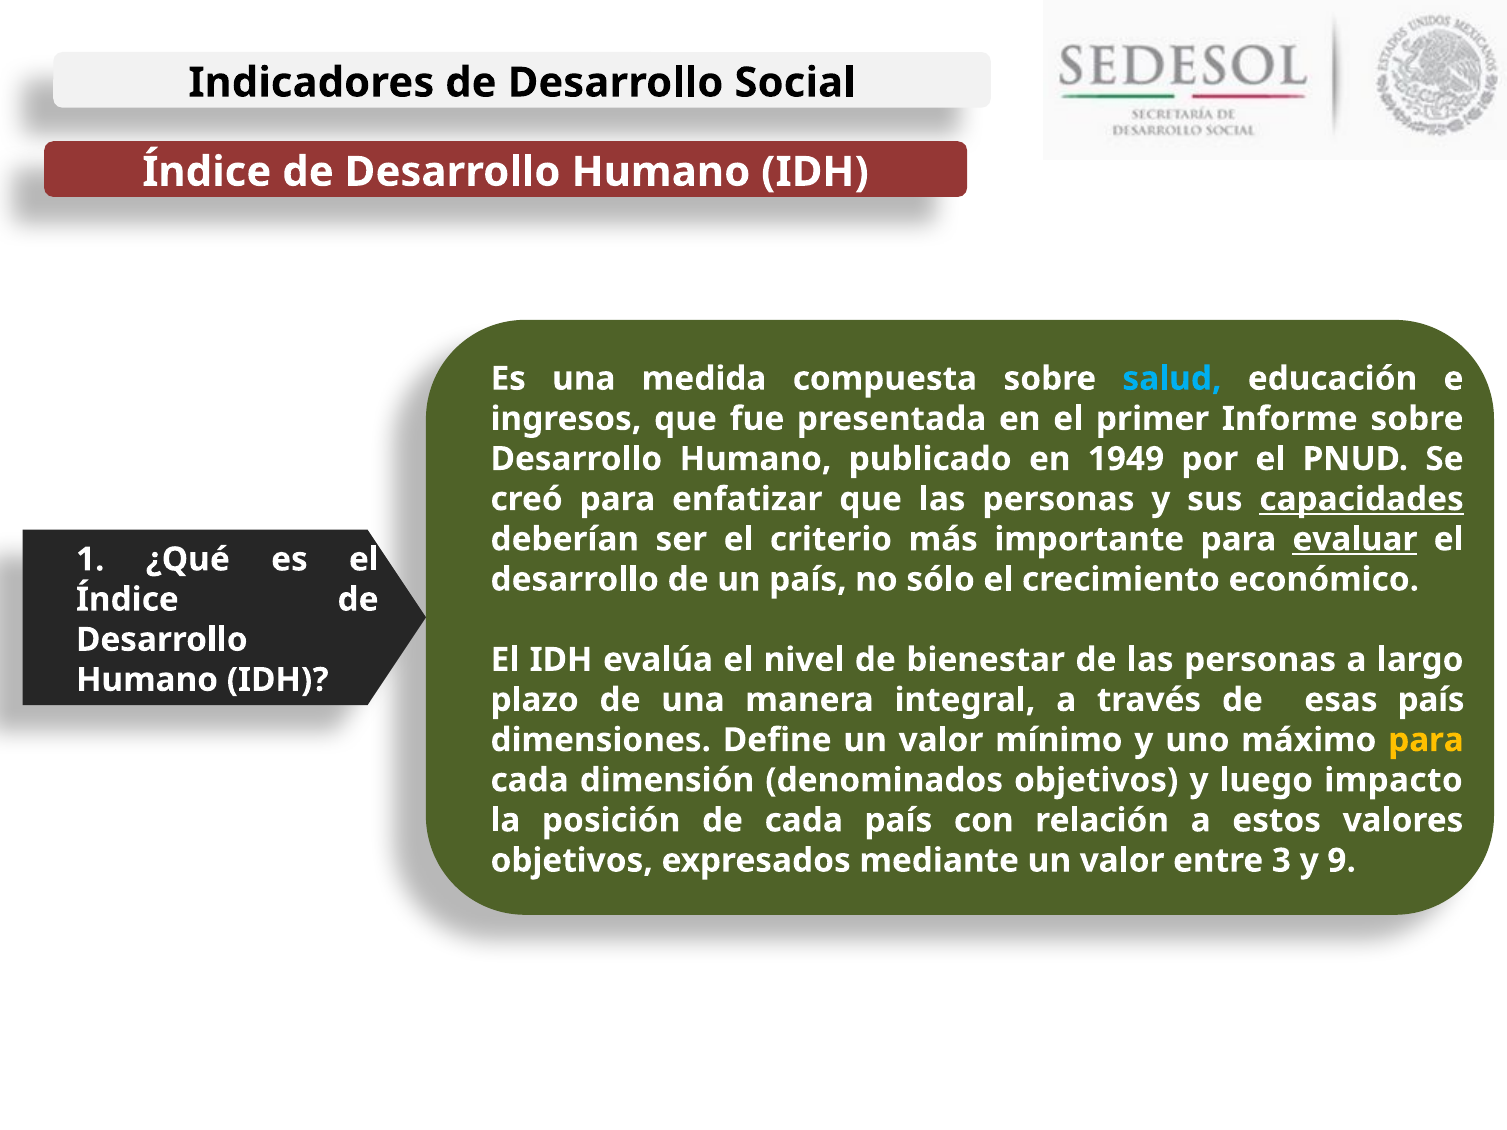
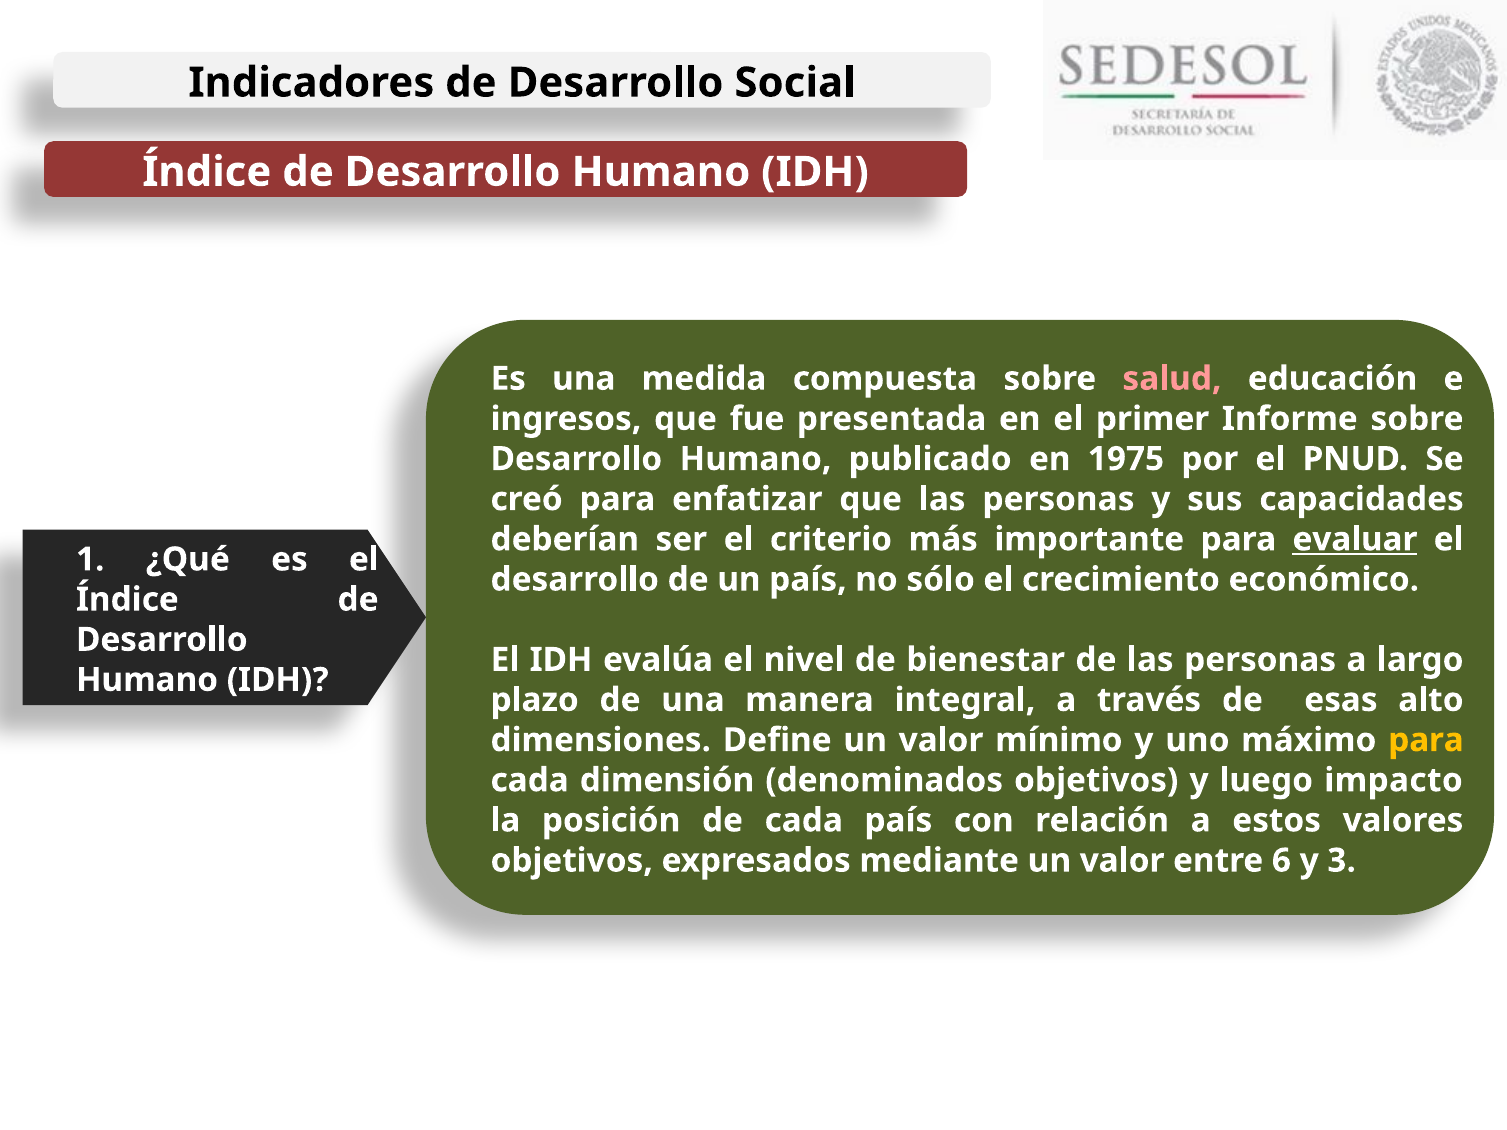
salud colour: light blue -> pink
1949: 1949 -> 1975
capacidades underline: present -> none
esas país: país -> alto
3: 3 -> 6
9: 9 -> 3
